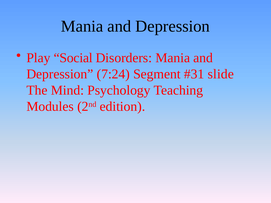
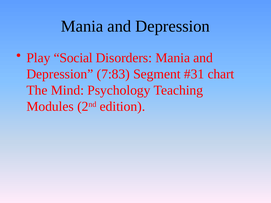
7:24: 7:24 -> 7:83
slide: slide -> chart
